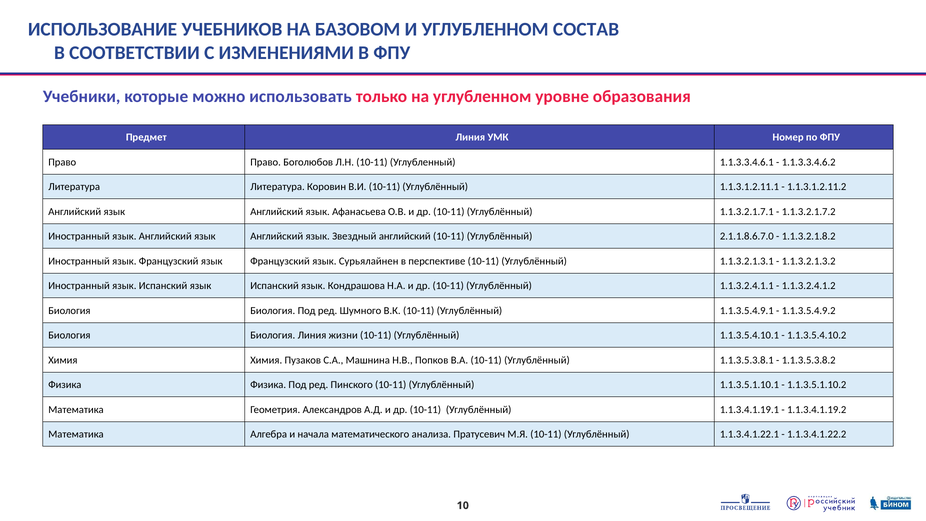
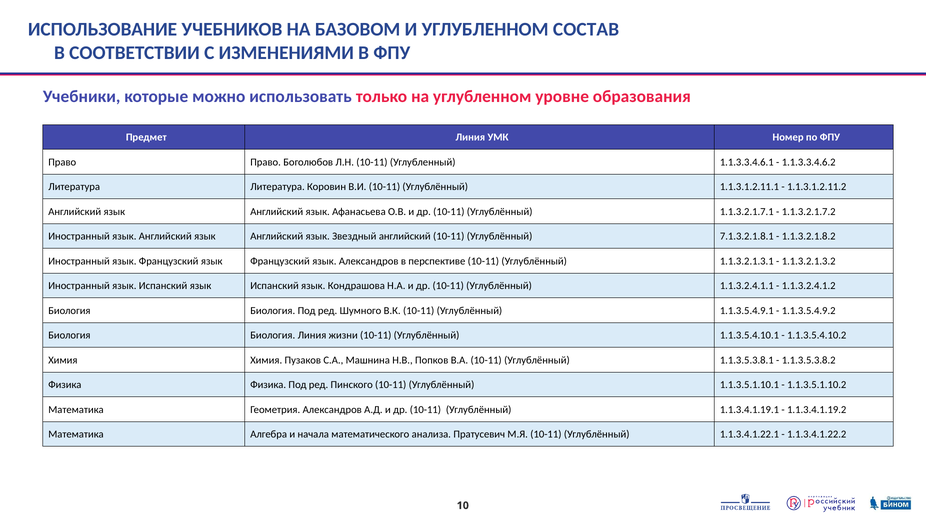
2.1.1.8.6.7.0: 2.1.1.8.6.7.0 -> 7.1.3.2.1.8.1
язык Сурьялайнен: Сурьялайнен -> Александров
